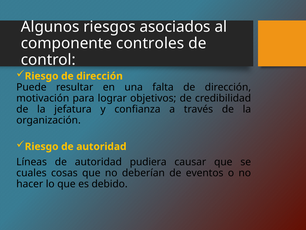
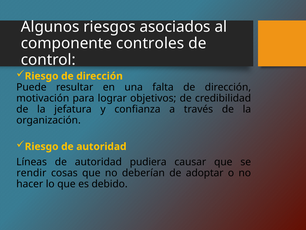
cuales: cuales -> rendir
eventos: eventos -> adoptar
